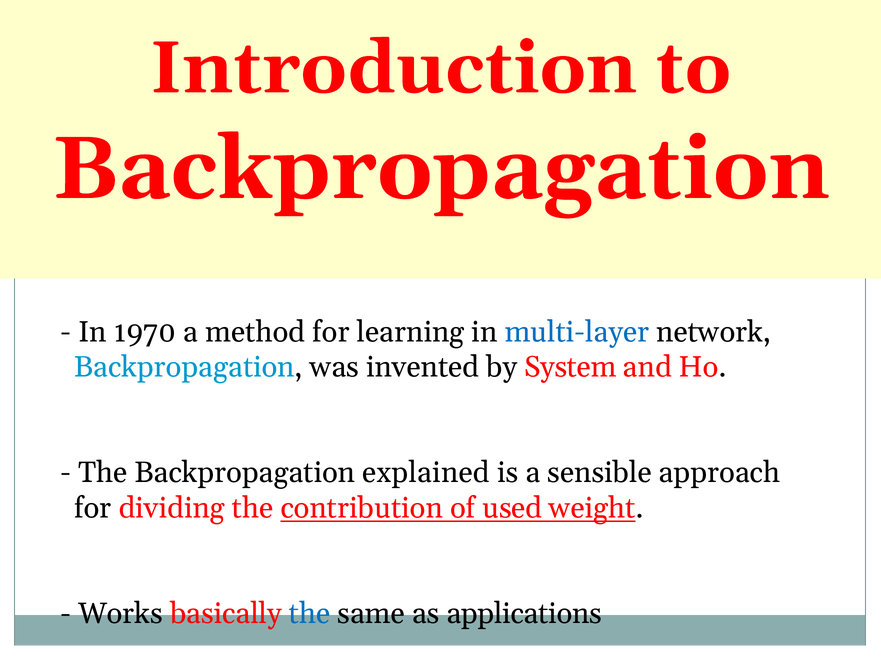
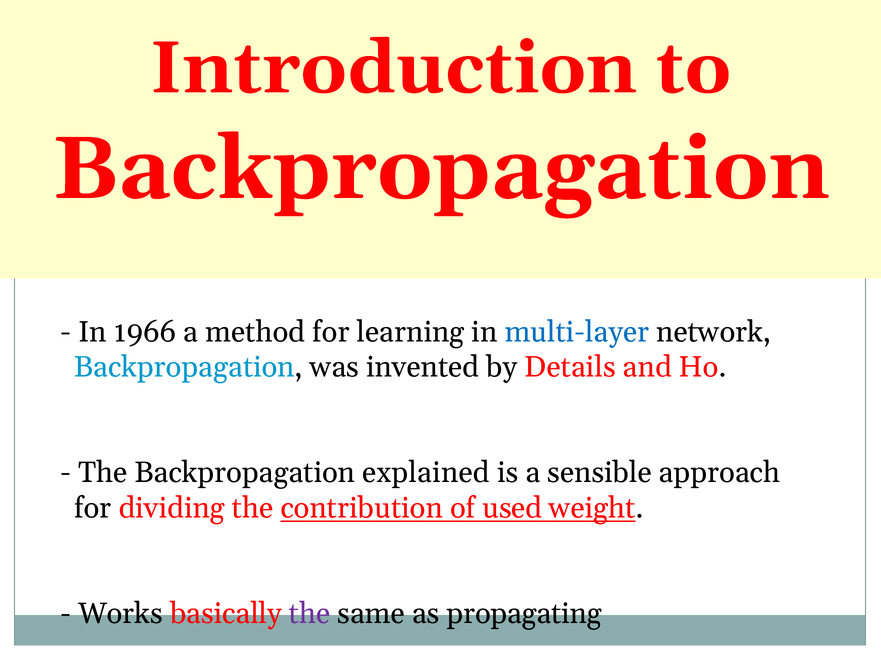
1970: 1970 -> 1966
System: System -> Details
the at (310, 614) colour: blue -> purple
applications: applications -> propagating
